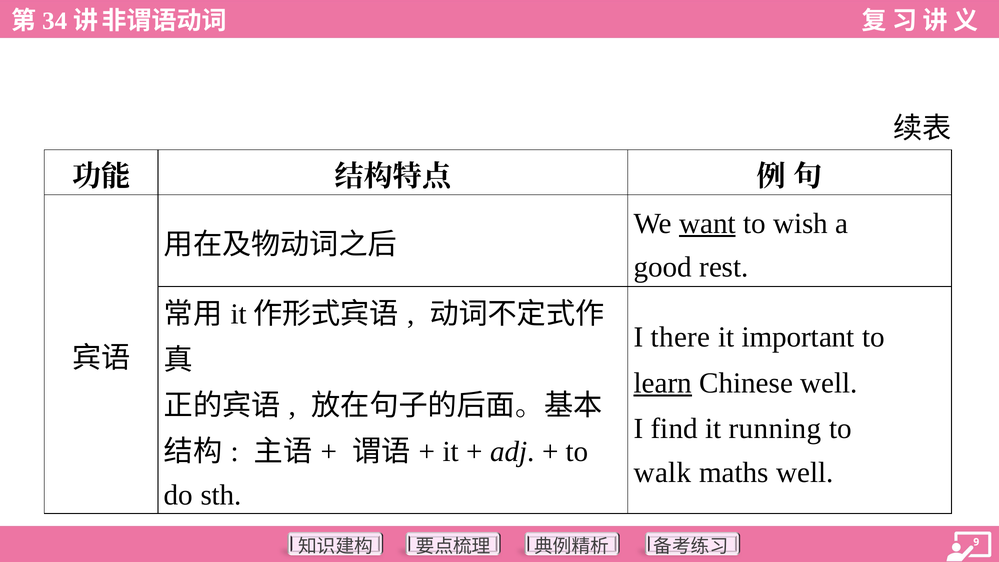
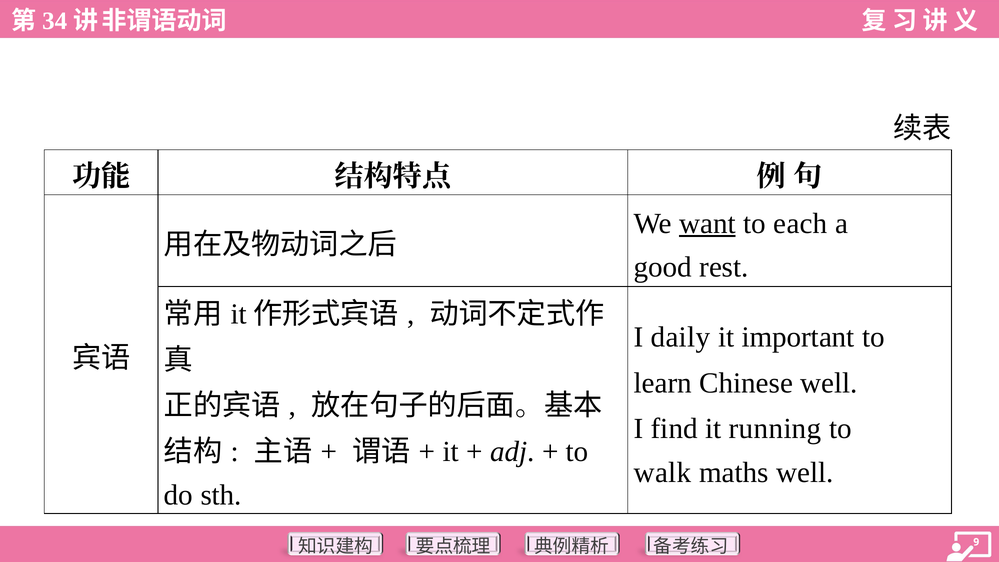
wish: wish -> each
there: there -> daily
learn underline: present -> none
